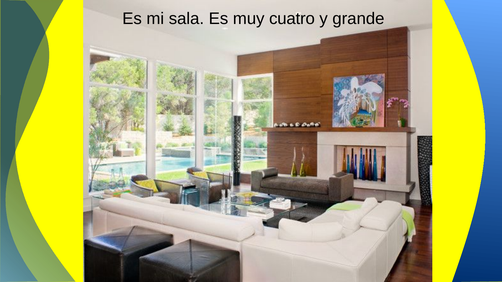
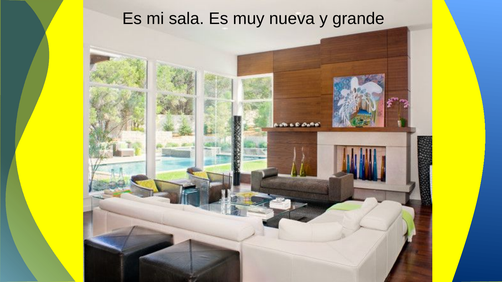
cuatro: cuatro -> nueva
